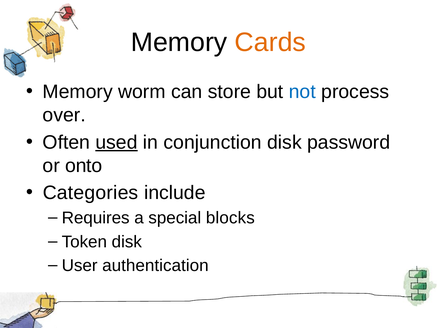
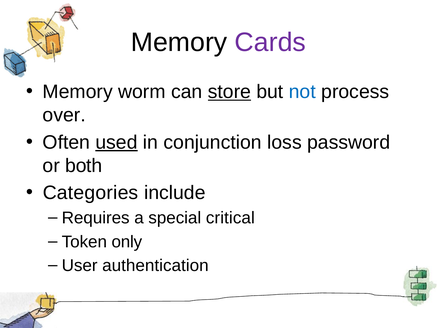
Cards colour: orange -> purple
store underline: none -> present
conjunction disk: disk -> loss
onto: onto -> both
blocks: blocks -> critical
Token disk: disk -> only
